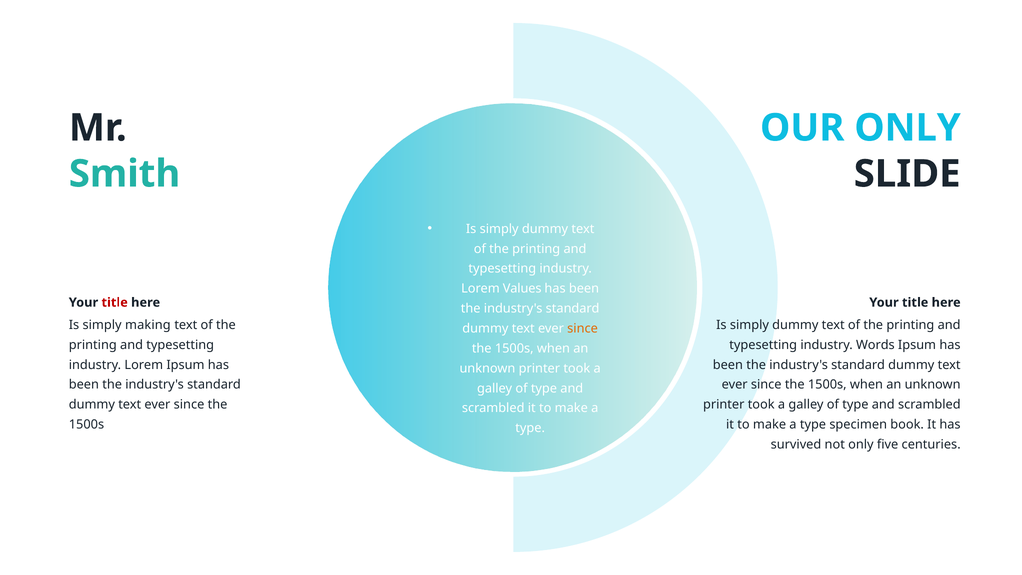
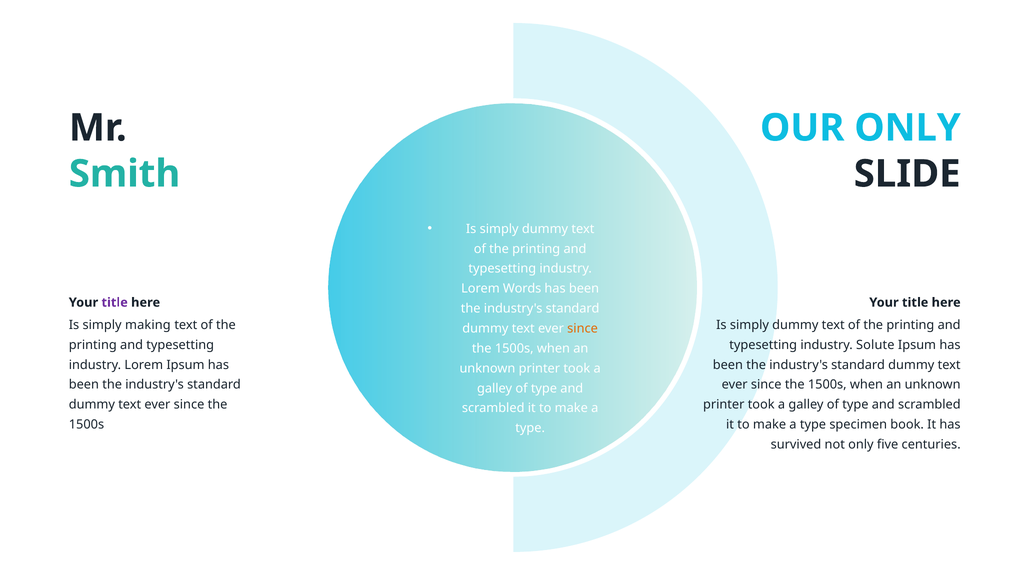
Values: Values -> Words
title at (115, 302) colour: red -> purple
Words: Words -> Solute
